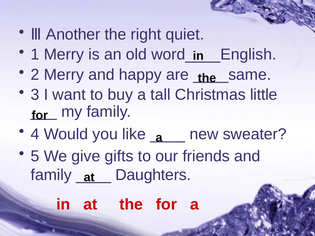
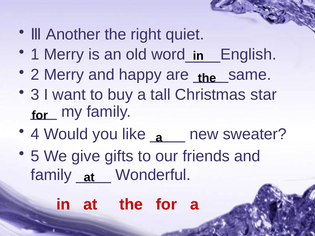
little: little -> star
Daughters: Daughters -> Wonderful
